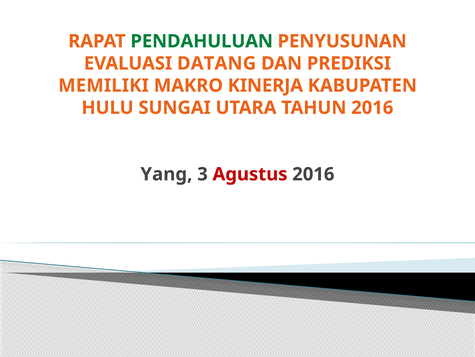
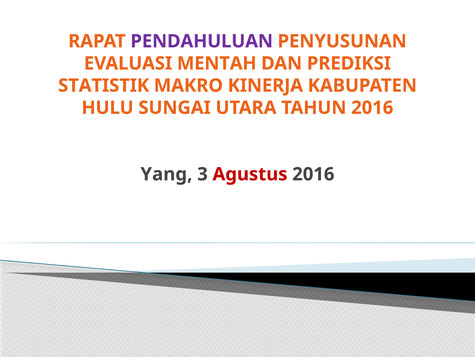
PENDAHULUAN colour: green -> purple
DATANG: DATANG -> MENTAH
MEMILIKI: MEMILIKI -> STATISTIK
